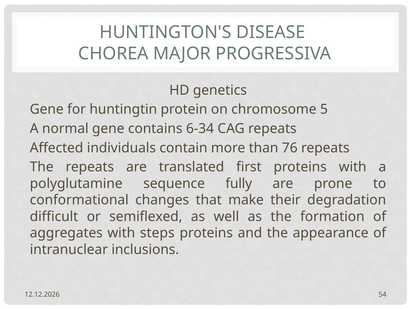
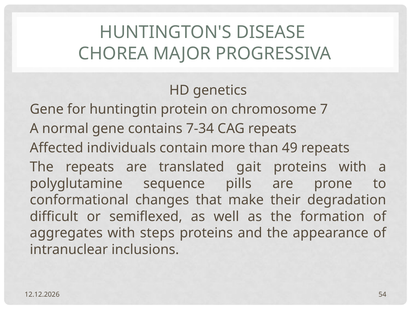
5: 5 -> 7
6-34: 6-34 -> 7-34
76: 76 -> 49
first: first -> gait
fully: fully -> pills
